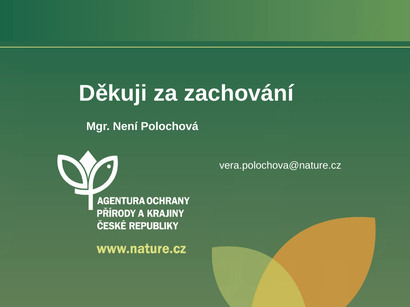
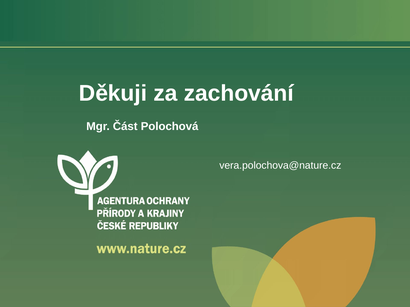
Není: Není -> Část
